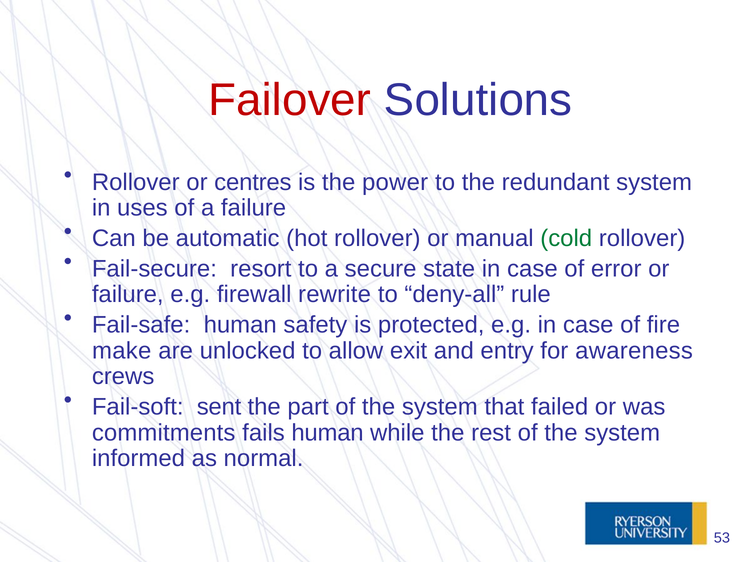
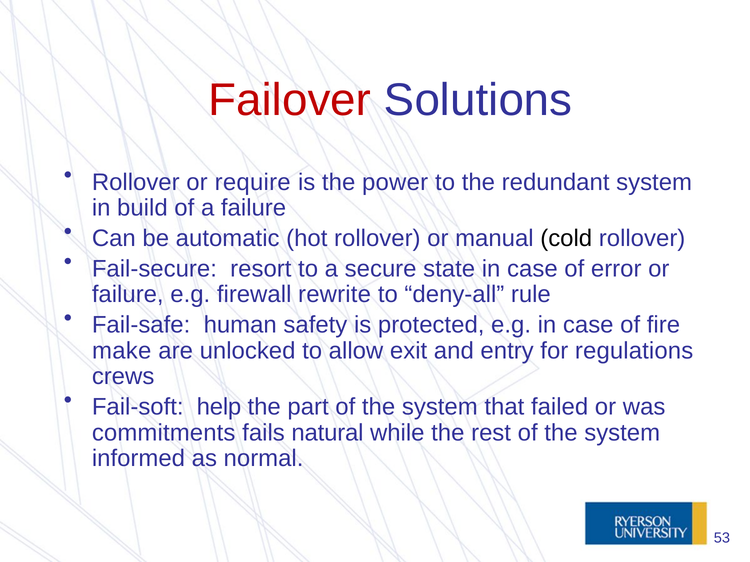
centres: centres -> require
uses: uses -> build
cold colour: green -> black
awareness: awareness -> regulations
sent: sent -> help
fails human: human -> natural
